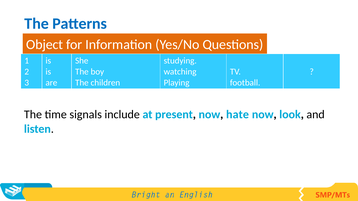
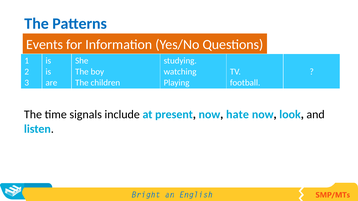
Object: Object -> Events
